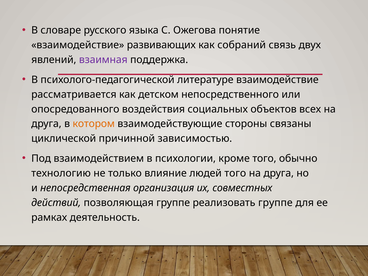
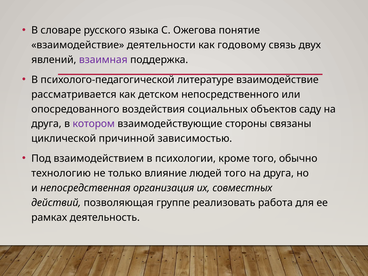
развивающих: развивающих -> деятельности
собраний: собраний -> годовому
всех: всех -> саду
котором colour: orange -> purple
реализовать группе: группе -> работа
